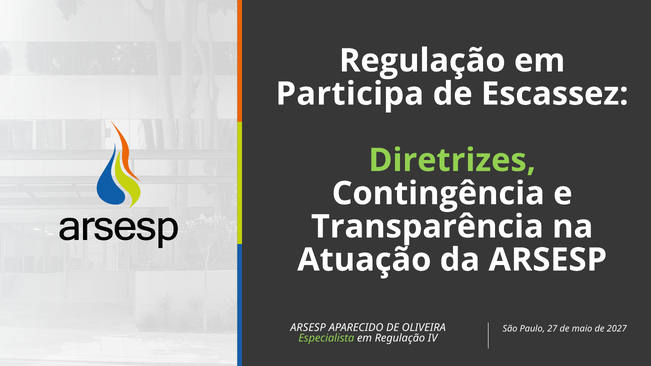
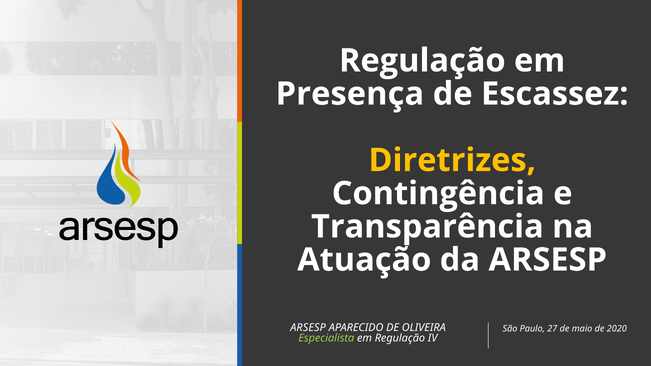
Participa: Participa -> Presença
Diretrizes colour: light green -> yellow
2027: 2027 -> 2020
